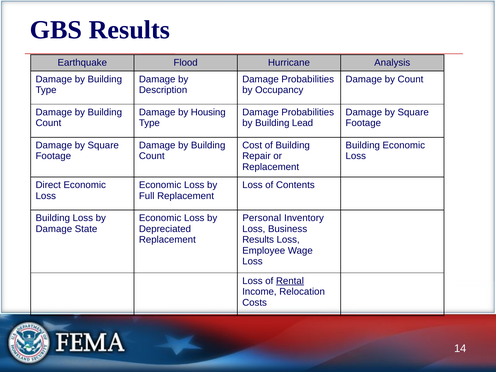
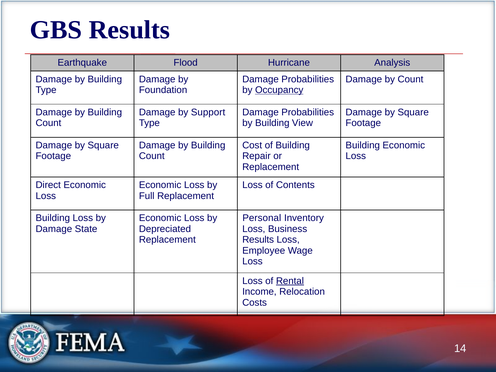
Description: Description -> Foundation
Occupancy underline: none -> present
Housing: Housing -> Support
Lead: Lead -> View
